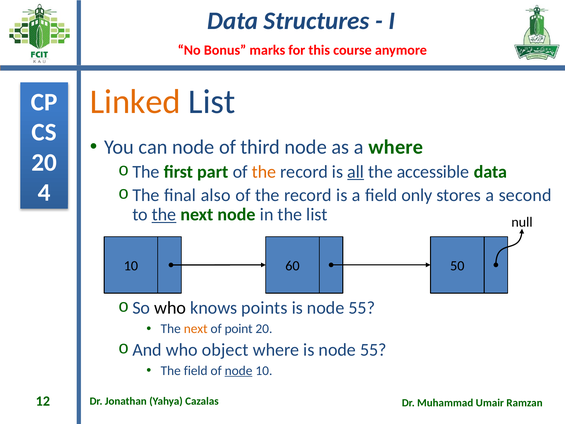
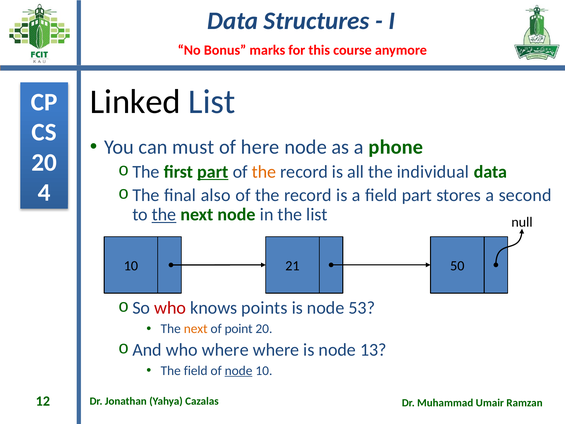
Linked colour: orange -> black
can node: node -> must
third: third -> here
a where: where -> phone
part at (213, 172) underline: none -> present
all underline: present -> none
accessible: accessible -> individual
field only: only -> part
60: 60 -> 21
who at (170, 308) colour: black -> red
55 at (362, 308): 55 -> 53
who object: object -> where
where is node 55: 55 -> 13
